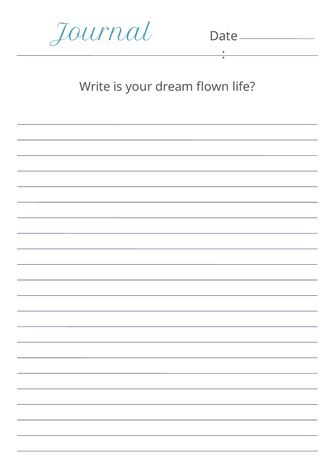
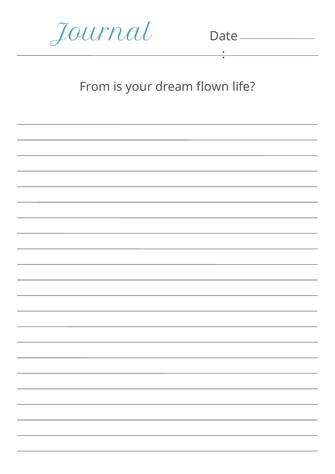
Write: Write -> From
